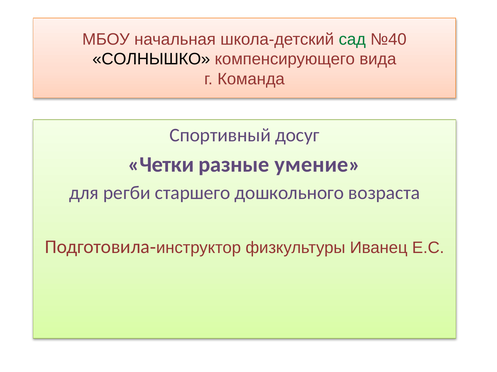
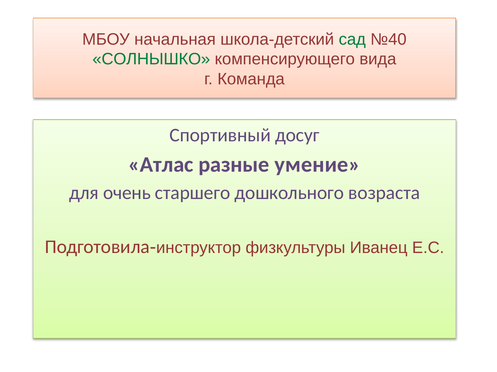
СОЛНЫШКО colour: black -> green
Четки: Четки -> Атлас
регби: регби -> очень
